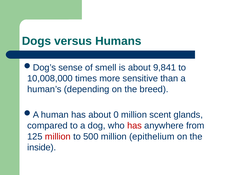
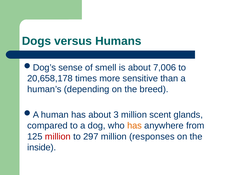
9,841: 9,841 -> 7,006
10,008,000: 10,008,000 -> 20,658,178
0: 0 -> 3
has at (135, 126) colour: red -> orange
500: 500 -> 297
epithelium: epithelium -> responses
